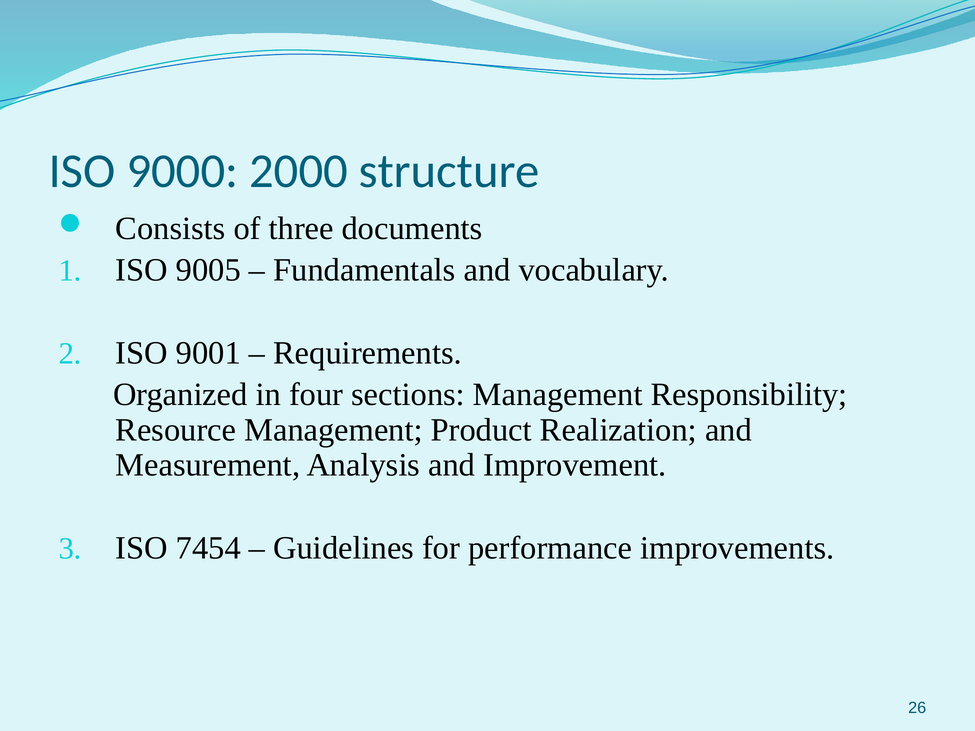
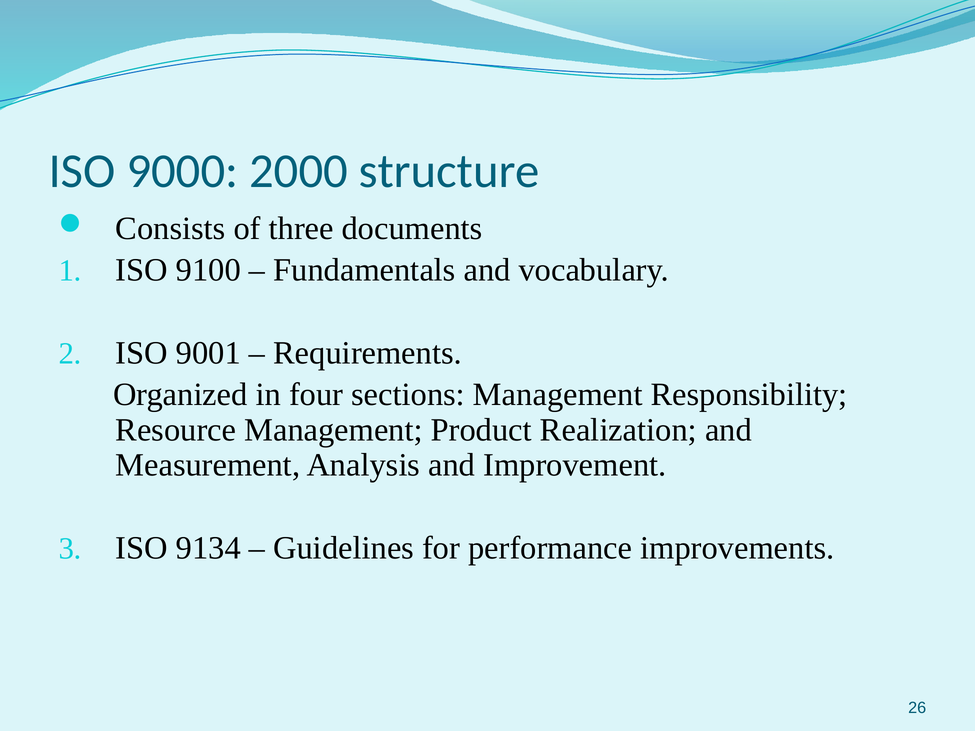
9005: 9005 -> 9100
7454: 7454 -> 9134
